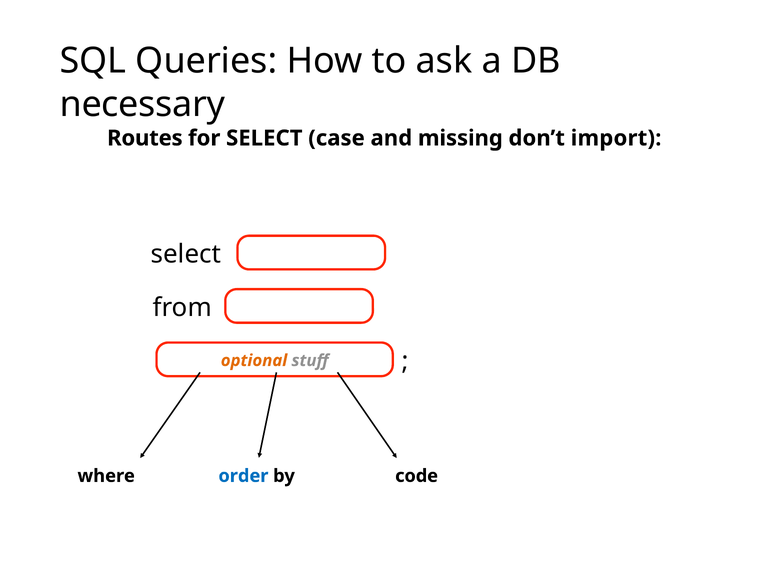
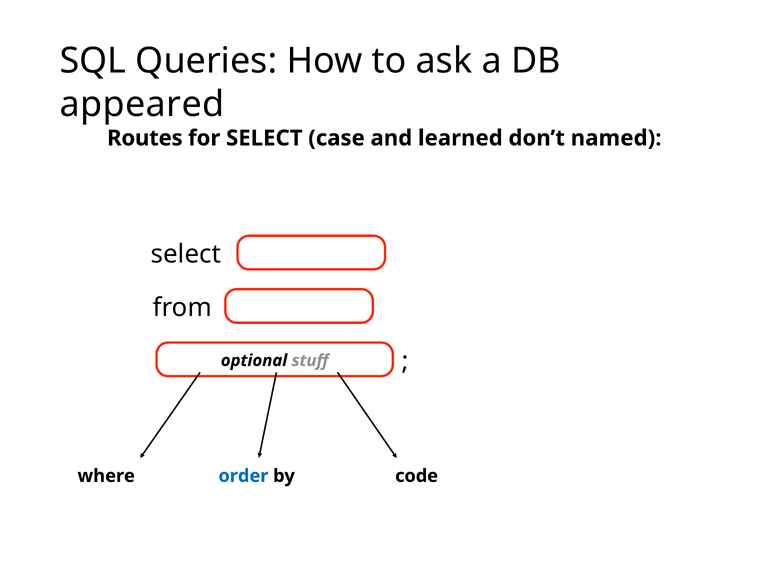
necessary: necessary -> appeared
missing: missing -> learned
import: import -> named
optional colour: orange -> black
